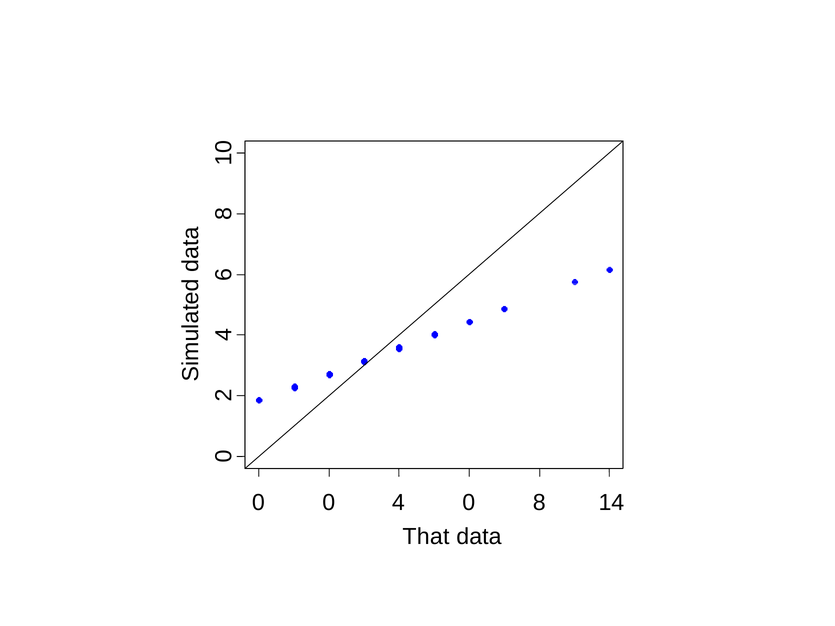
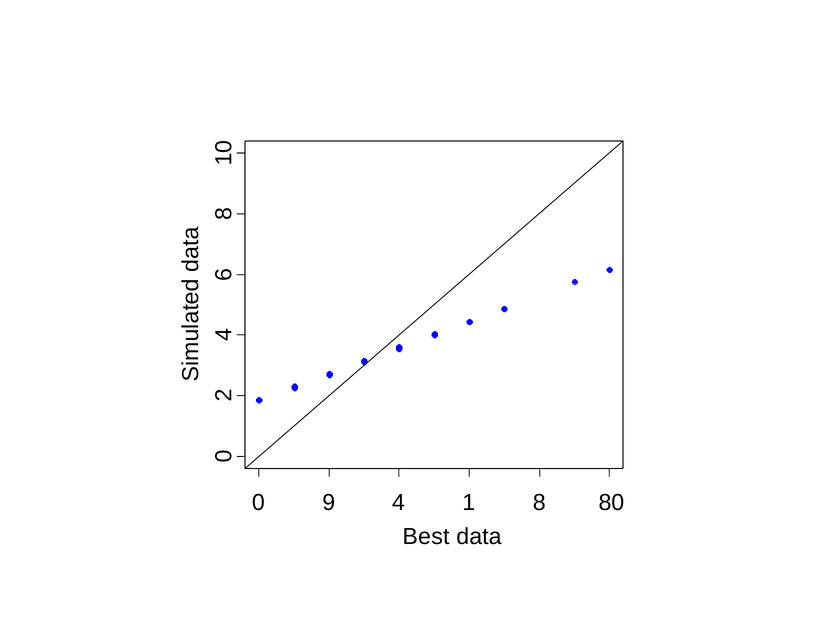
0 0: 0 -> 9
4 0: 0 -> 1
14: 14 -> 80
That: That -> Best
